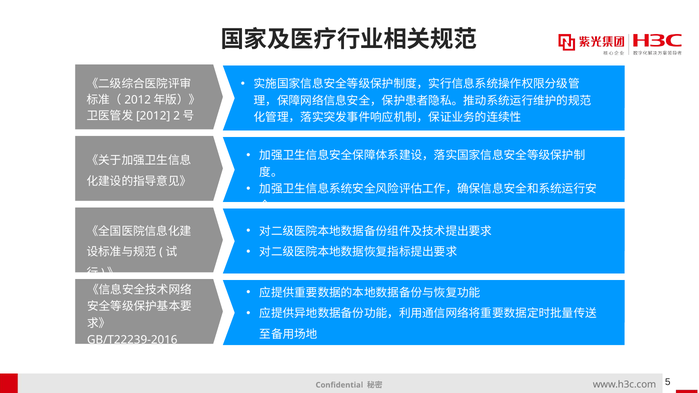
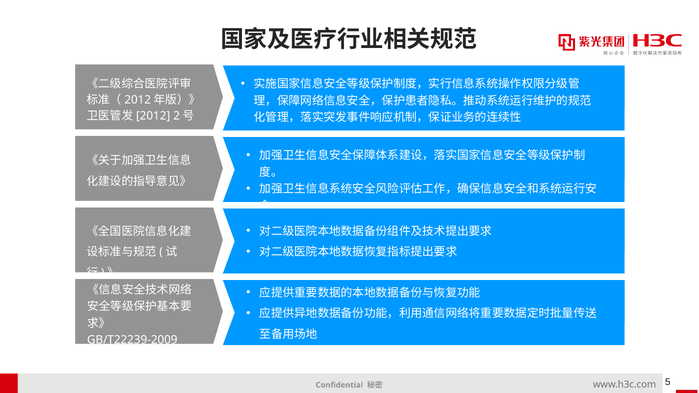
GB/T22239-2016: GB/T22239-2016 -> GB/T22239-2009
